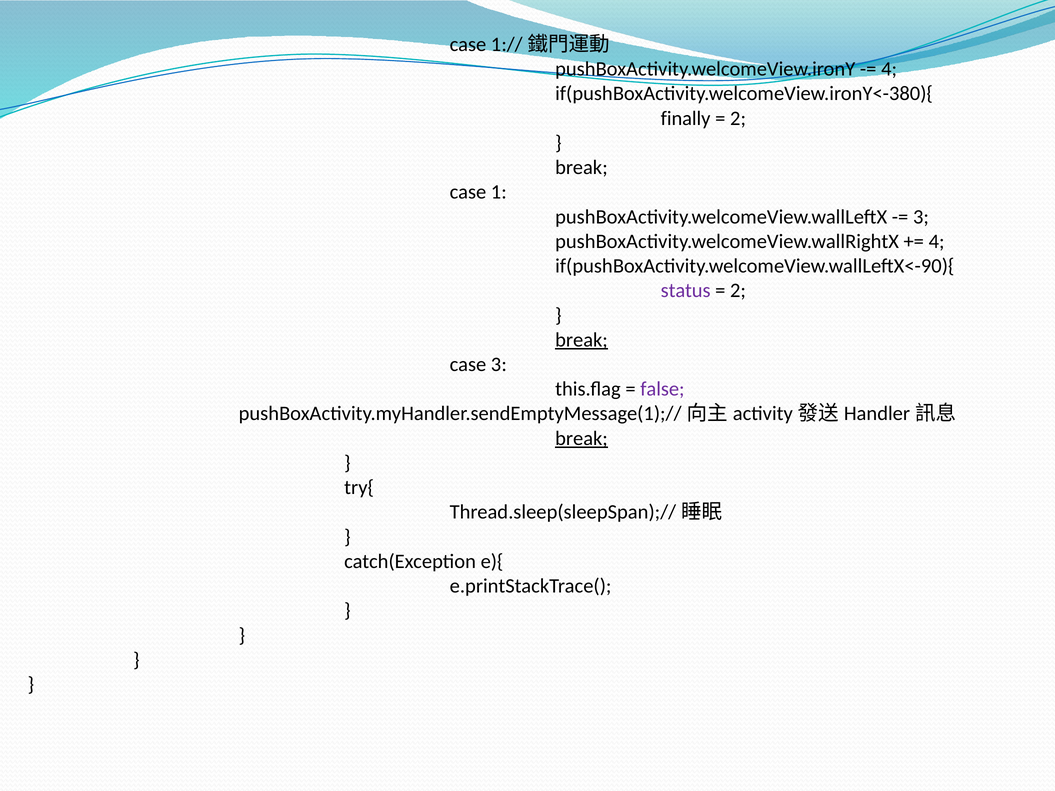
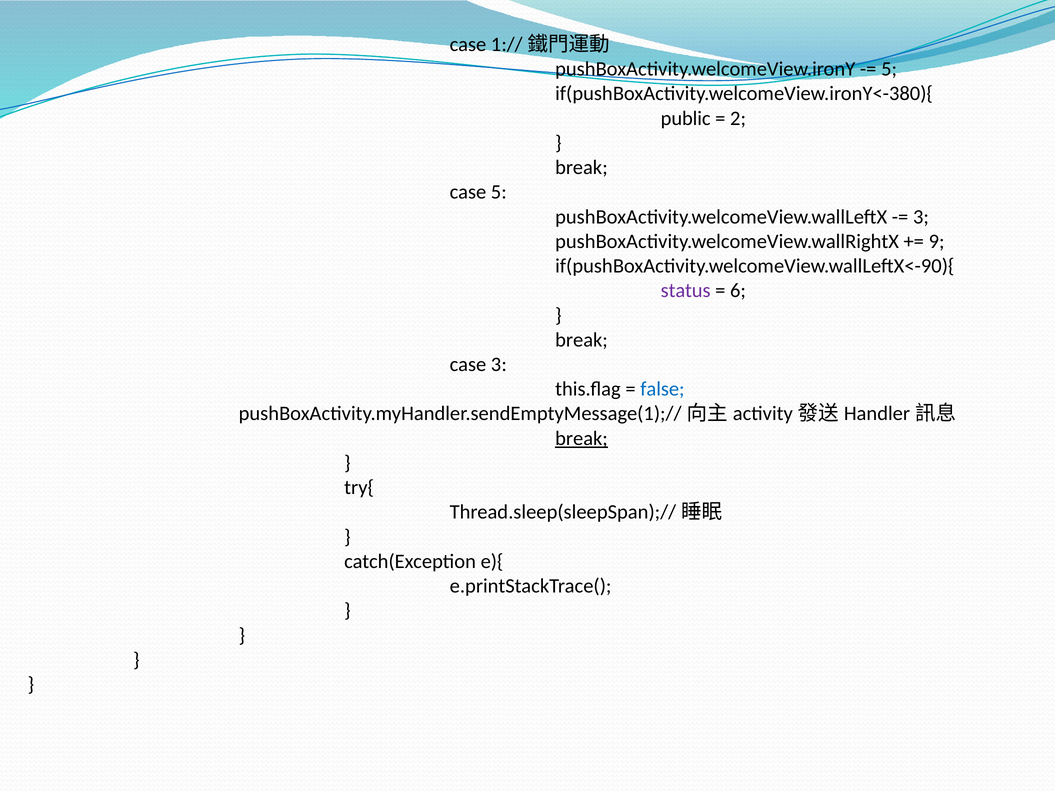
4 at (889, 69): 4 -> 5
finally: finally -> public
case 1: 1 -> 5
4 at (937, 241): 4 -> 9
2 at (738, 291): 2 -> 6
break at (582, 340) underline: present -> none
false colour: purple -> blue
